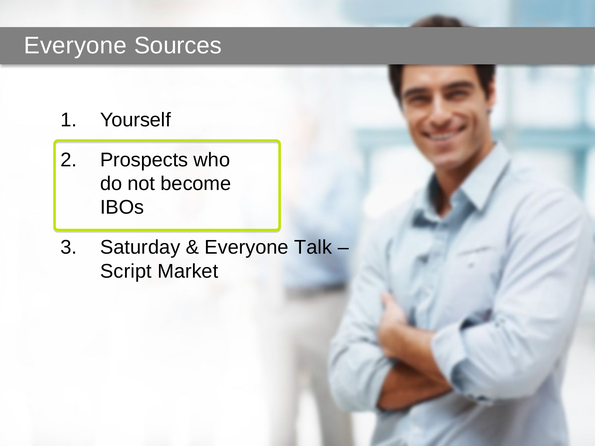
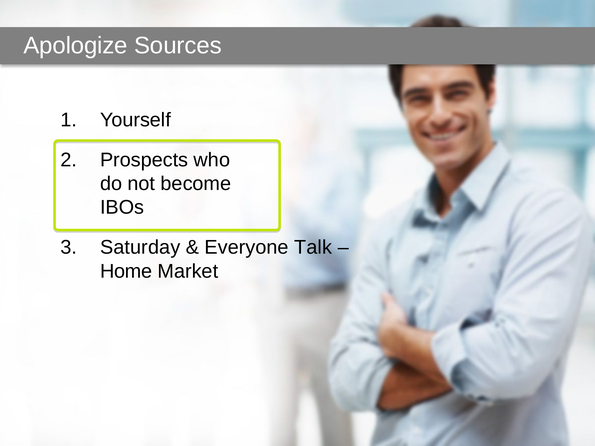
Everyone at (75, 46): Everyone -> Apologize
Script: Script -> Home
